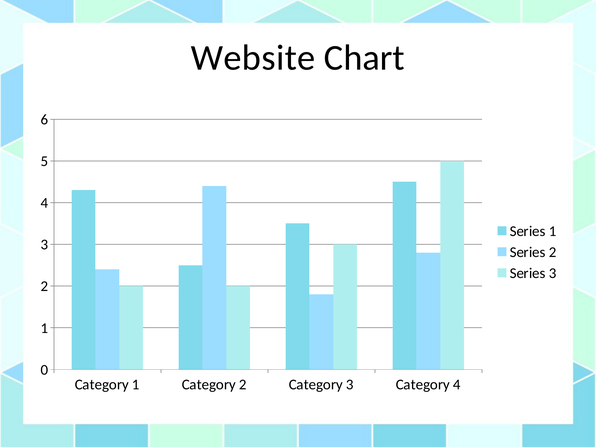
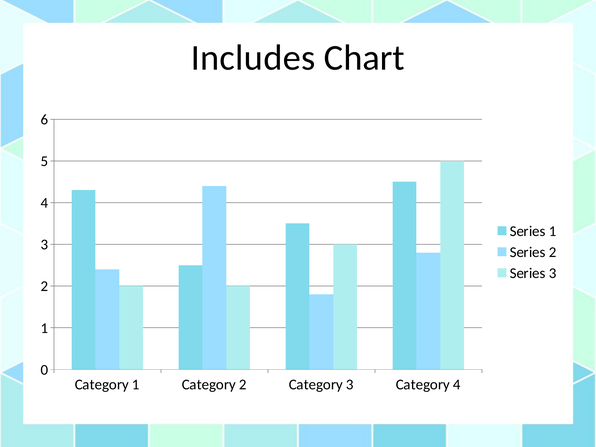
Website: Website -> Includes
